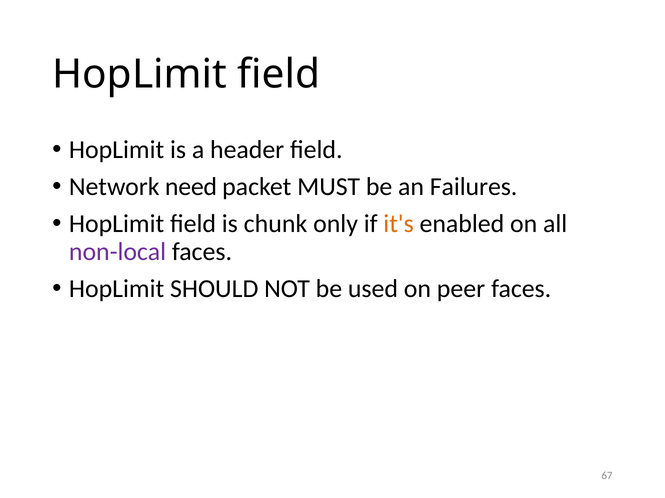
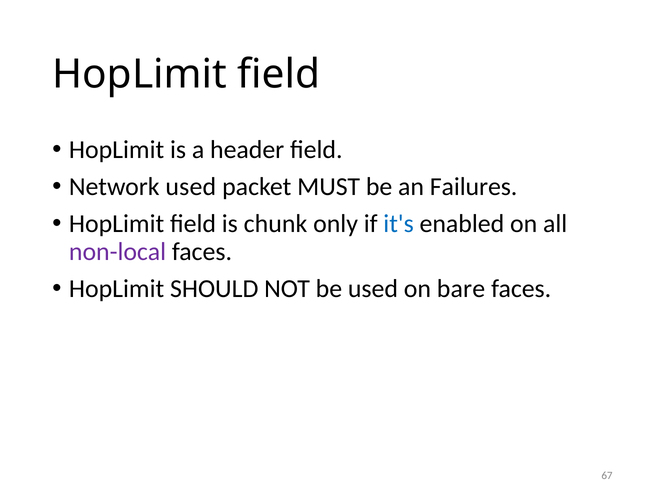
Network need: need -> used
it's colour: orange -> blue
peer: peer -> bare
